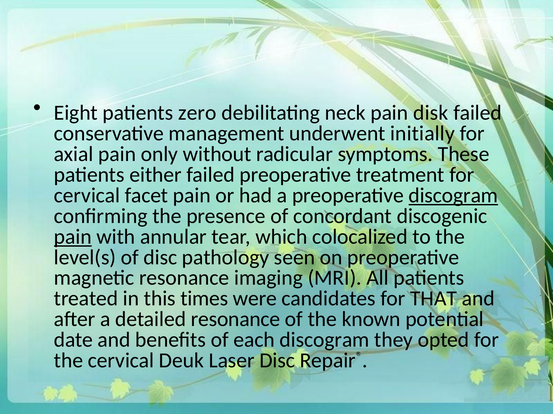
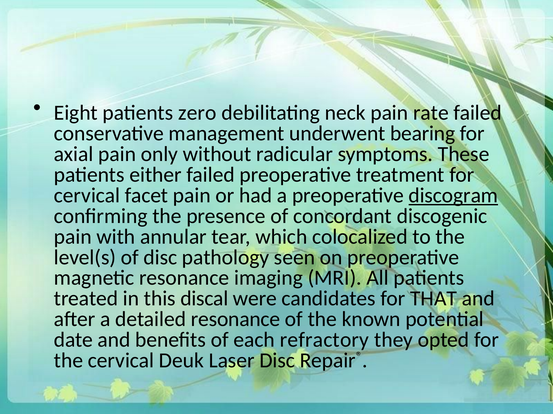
disk: disk -> rate
initially: initially -> bearing
pain at (73, 237) underline: present -> none
times: times -> discal
each discogram: discogram -> refractory
